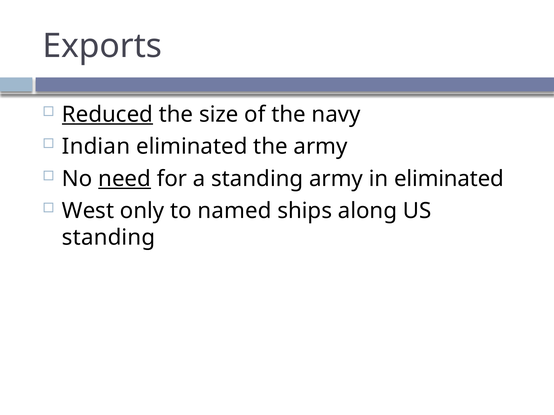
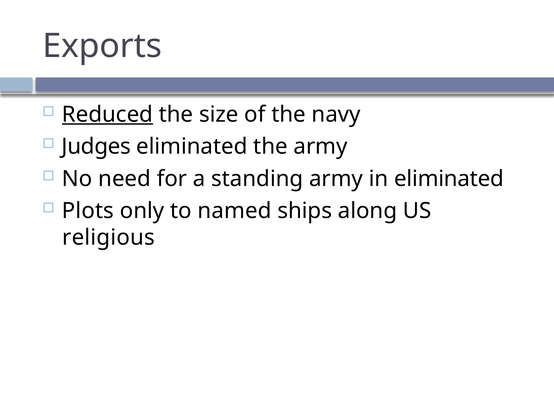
Indian: Indian -> Judges
need underline: present -> none
West: West -> Plots
standing at (109, 238): standing -> religious
